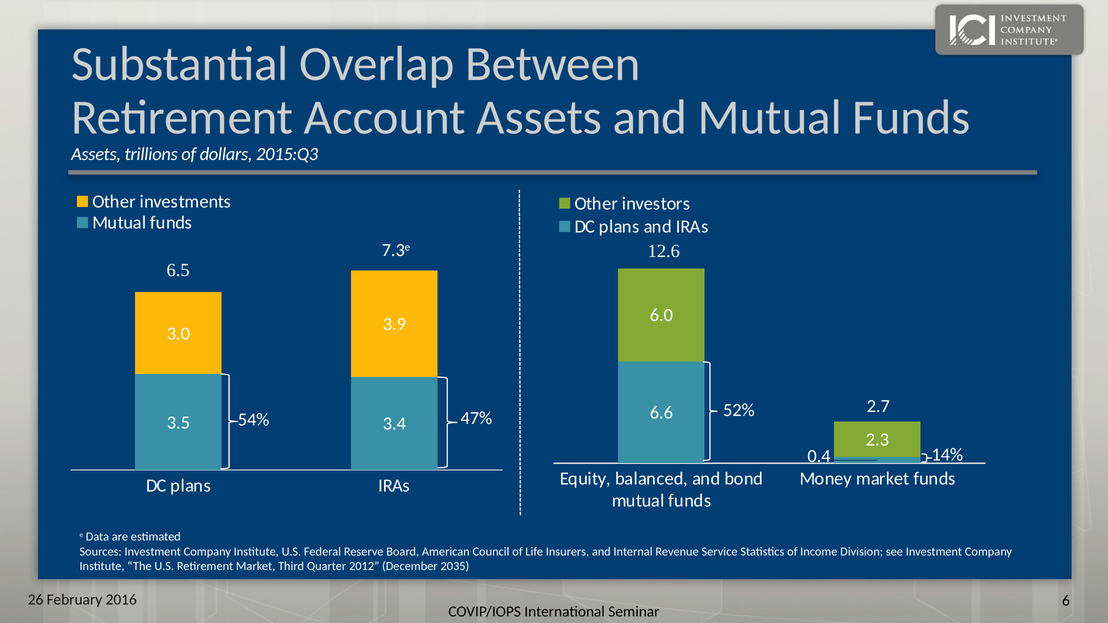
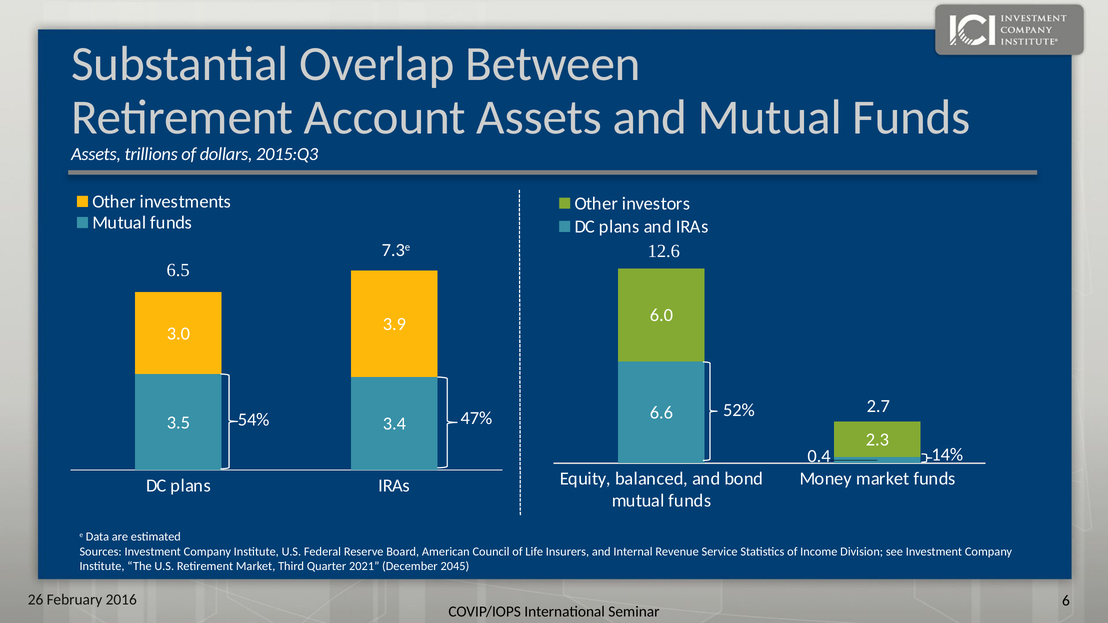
2012: 2012 -> 2021
2035: 2035 -> 2045
